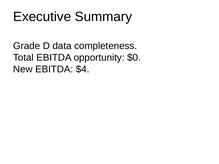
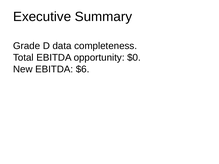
$4: $4 -> $6
